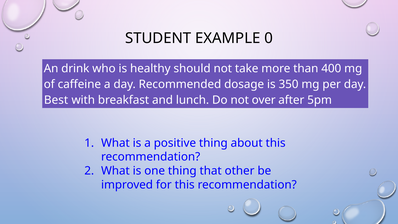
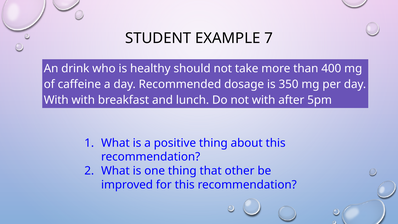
0: 0 -> 7
Best at (56, 100): Best -> With
not over: over -> with
